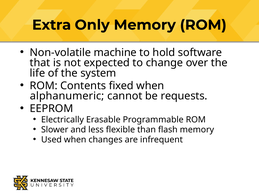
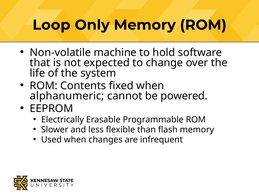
Extra: Extra -> Loop
requests: requests -> powered
